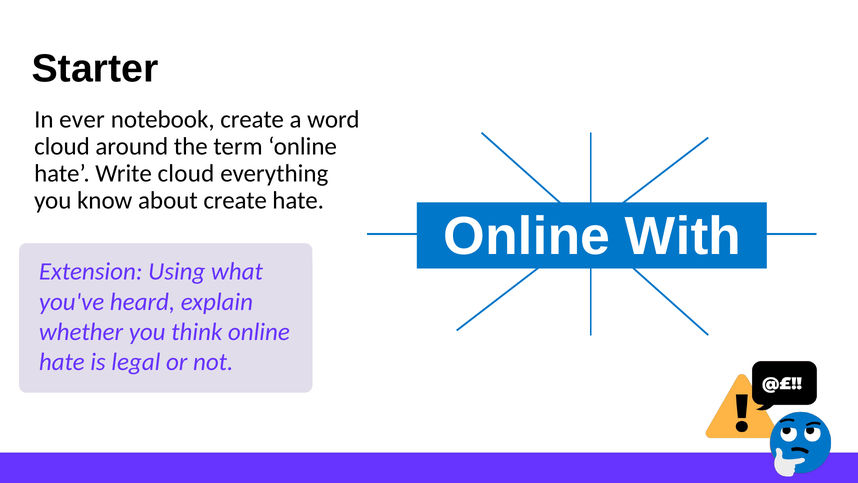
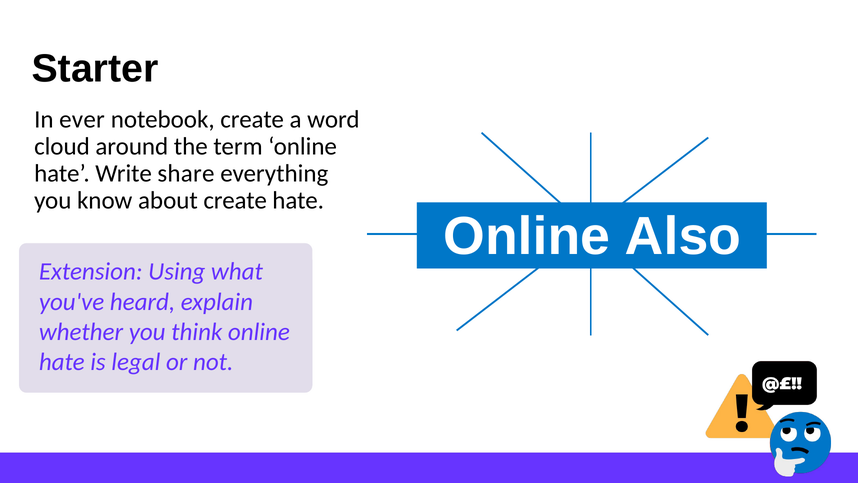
Write cloud: cloud -> share
With: With -> Also
